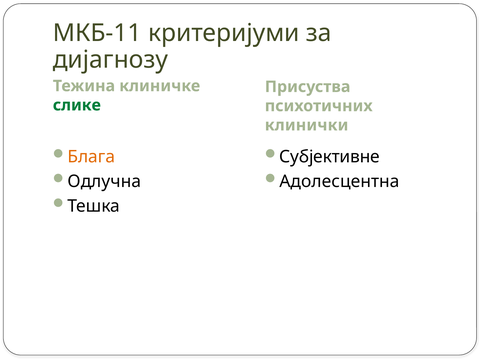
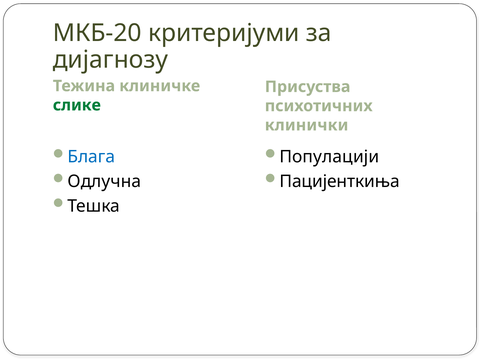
МКБ-11: МКБ-11 -> МКБ-20
Блага colour: orange -> blue
Субјективне: Субјективне -> Популацији
Адолесцентна: Адолесцентна -> Пацијенткиња
